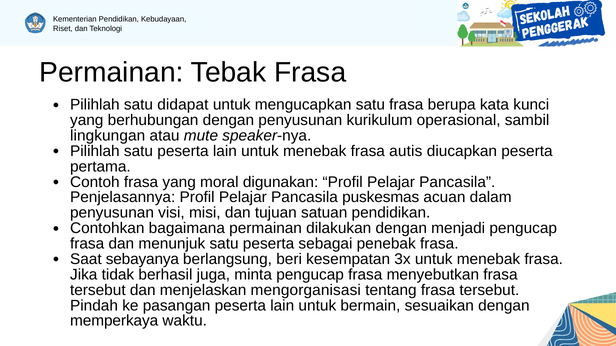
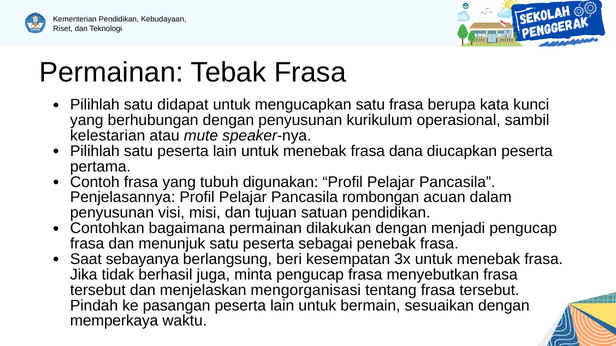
lingkungan: lingkungan -> kelestarian
autis: autis -> dana
moral: moral -> tubuh
puskesmas: puskesmas -> rombongan
